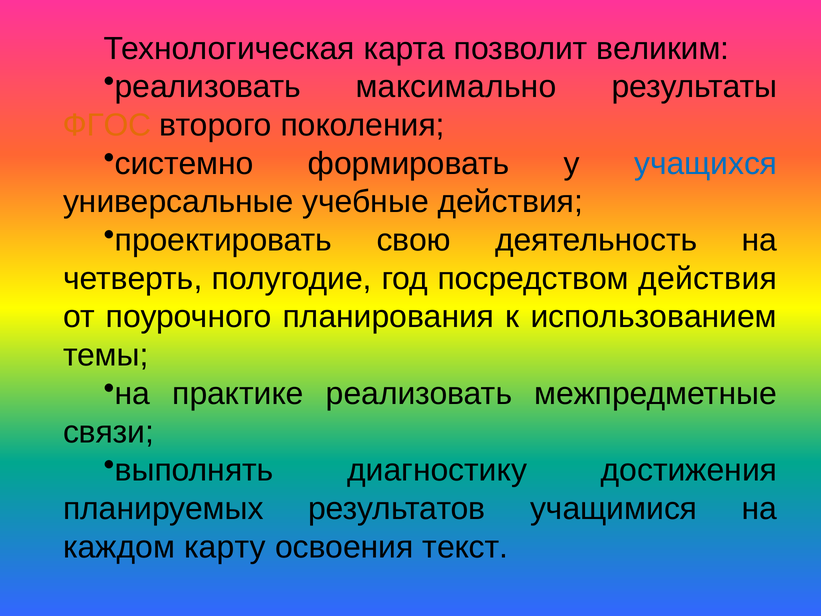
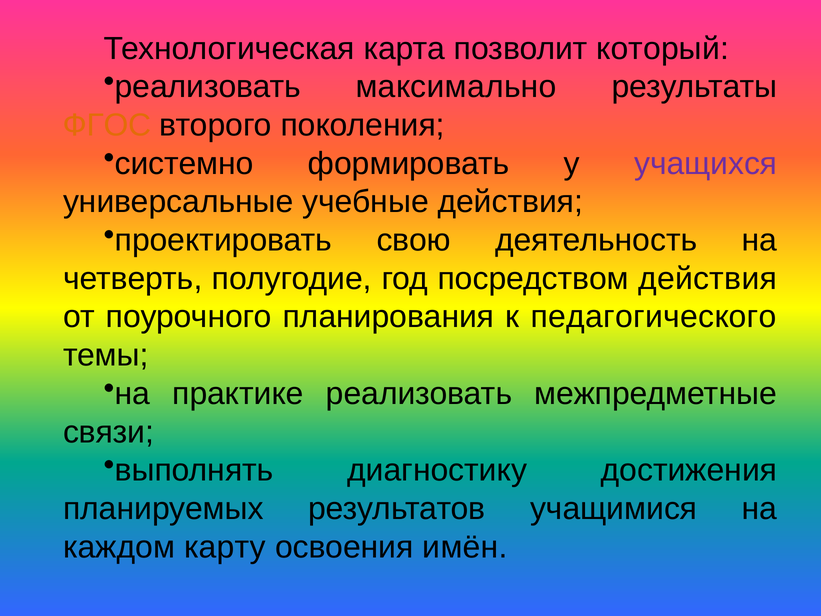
великим: великим -> который
учащихся colour: blue -> purple
использованием: использованием -> педагогического
текст: текст -> имён
